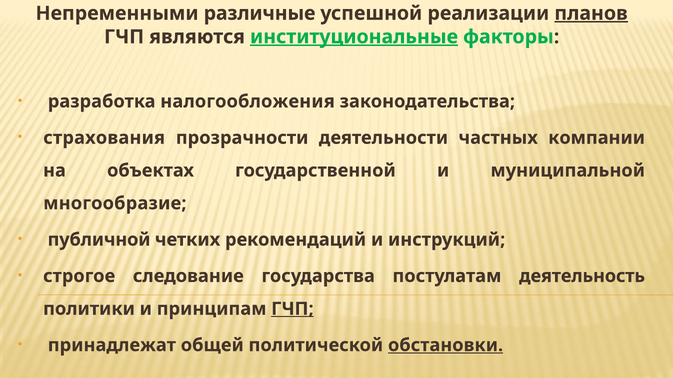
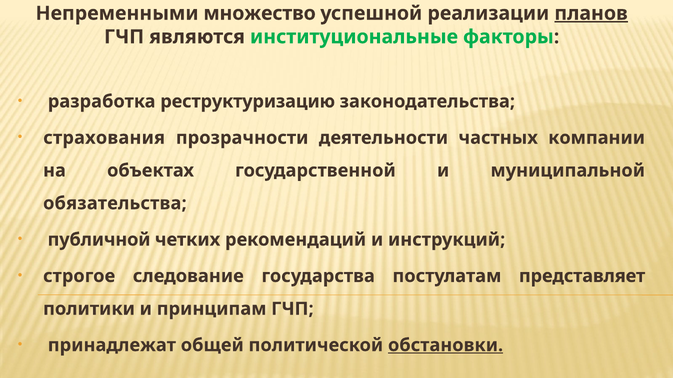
различные: различные -> множество
институциональные underline: present -> none
налогообложения: налогообложения -> реструктуризацию
многообразие: многообразие -> обязательства
деятельность: деятельность -> представляет
ГЧП at (292, 309) underline: present -> none
